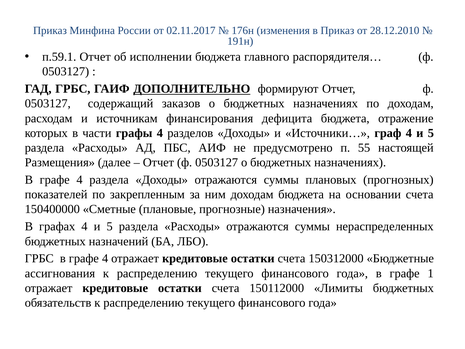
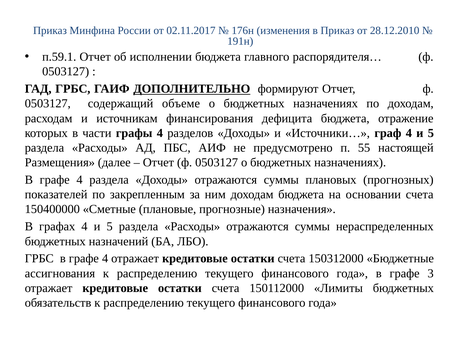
заказов: заказов -> объеме
1: 1 -> 3
